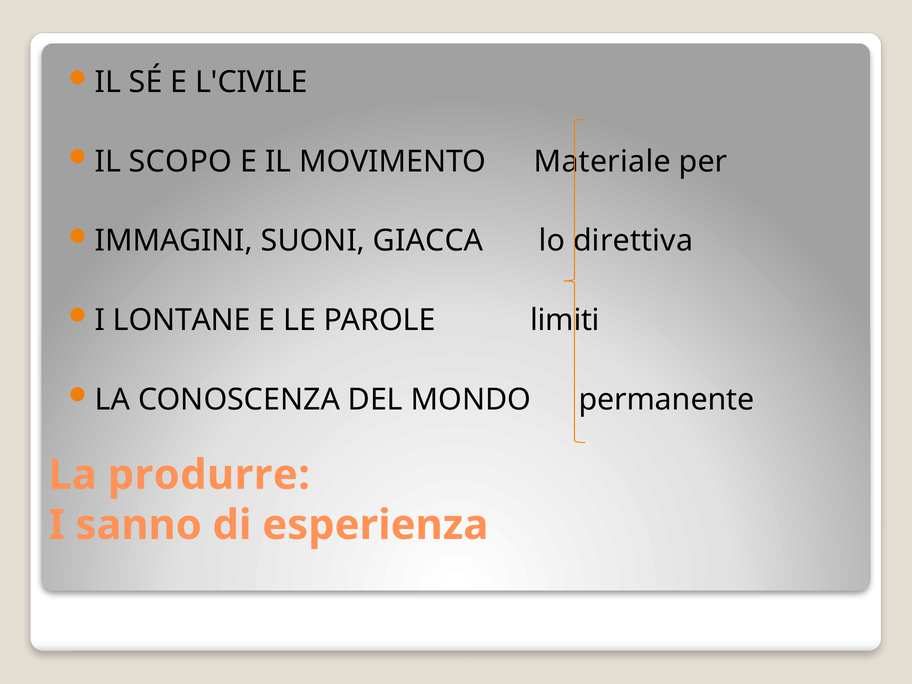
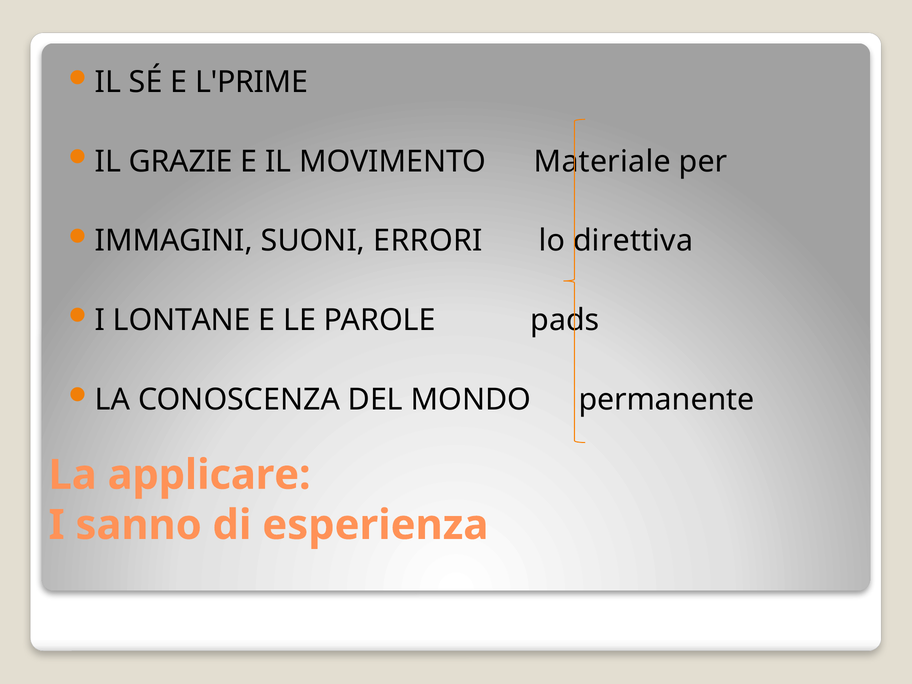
L'CIVILE: L'CIVILE -> L'PRIME
SCOPO: SCOPO -> GRAZIE
GIACCA: GIACCA -> ERRORI
limiti: limiti -> pads
produrre: produrre -> applicare
